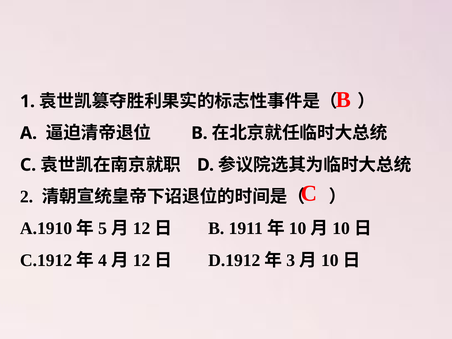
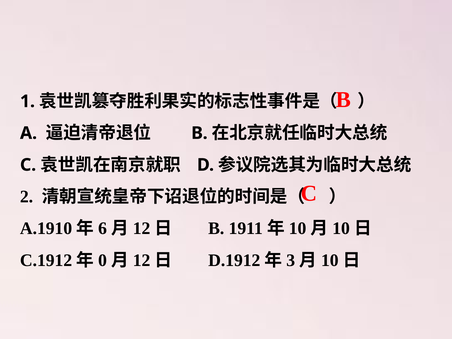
5: 5 -> 6
4: 4 -> 0
